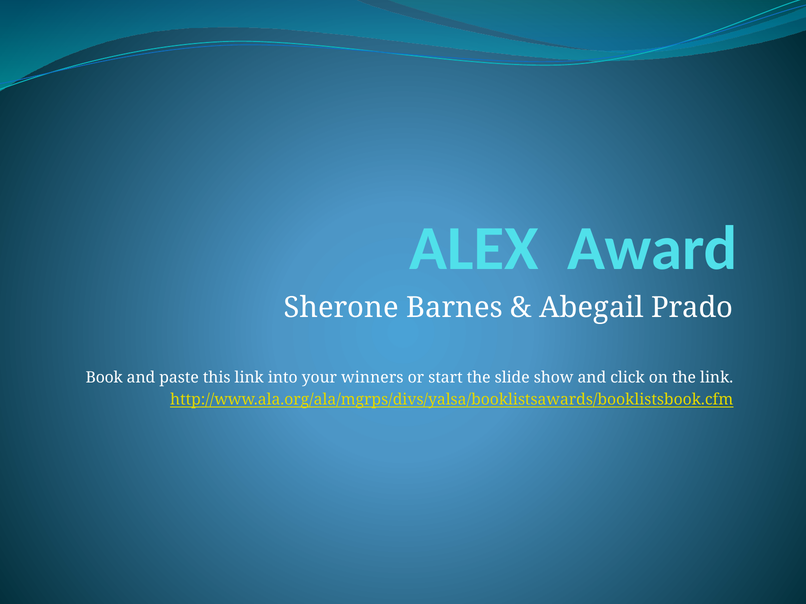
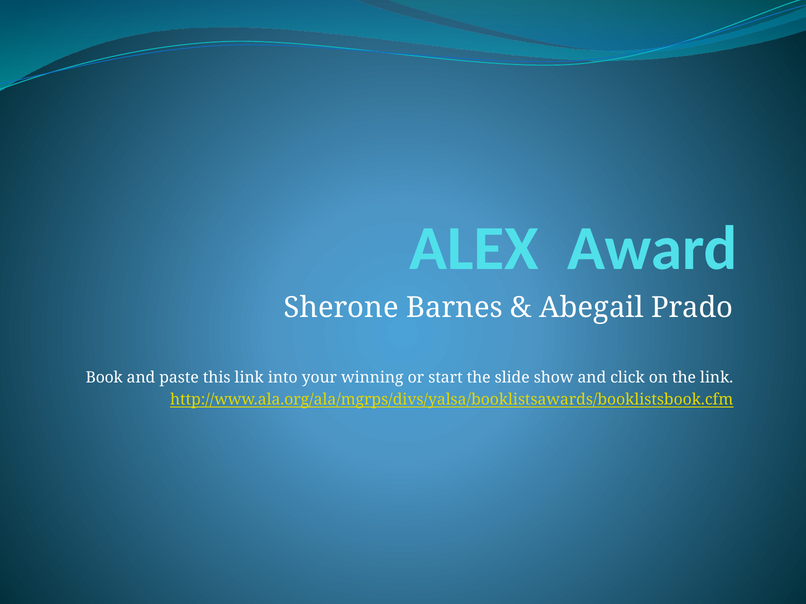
winners: winners -> winning
